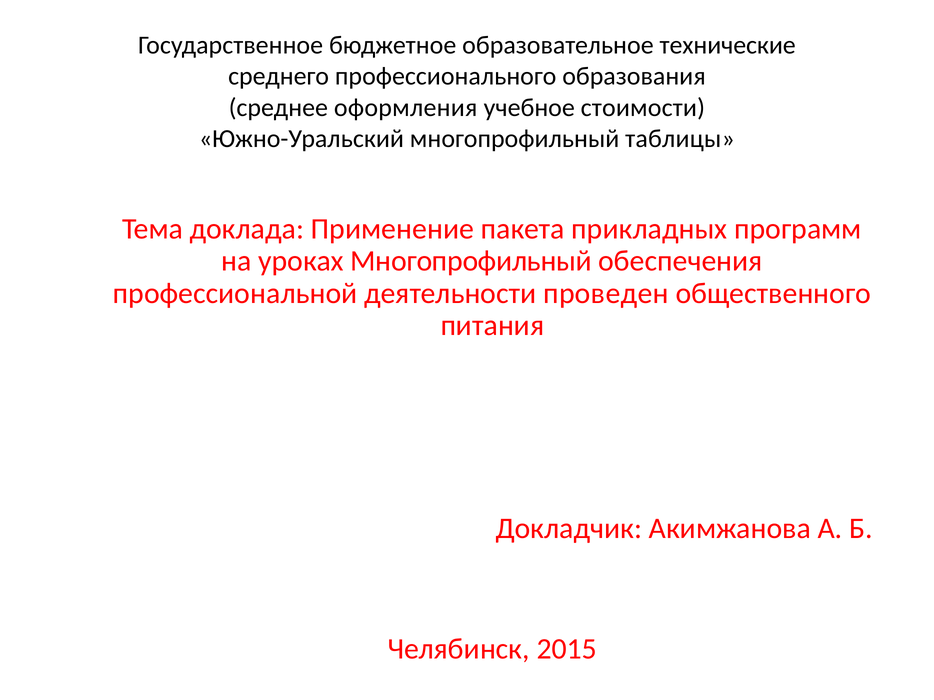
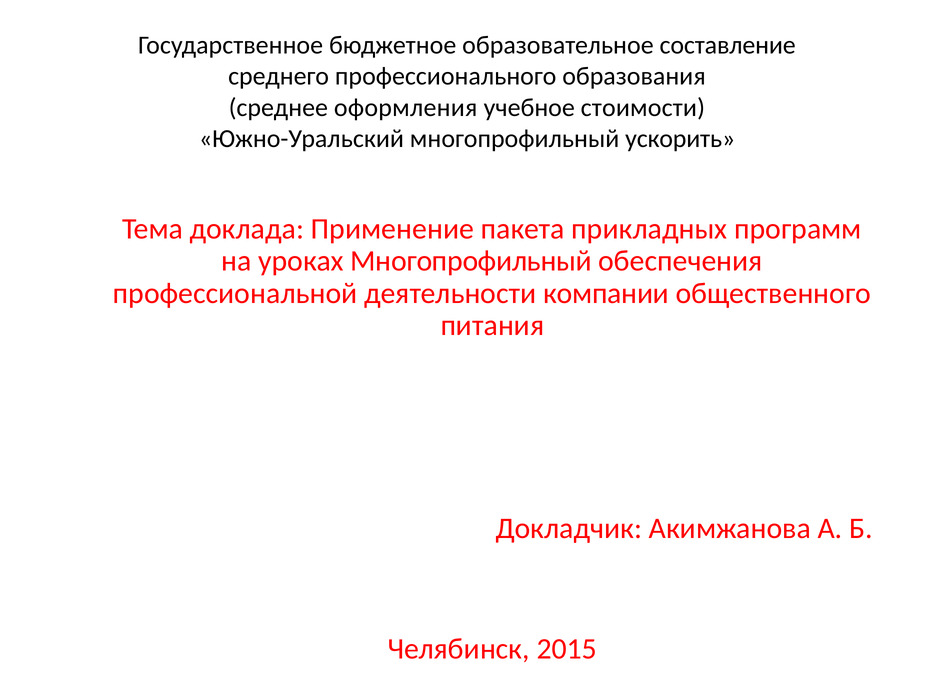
технические: технические -> составление
таблицы: таблицы -> ускорить
проведен: проведен -> компании
